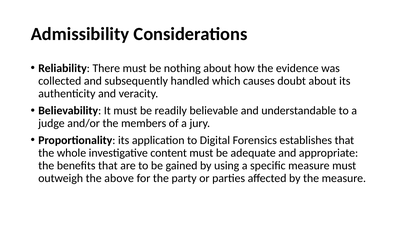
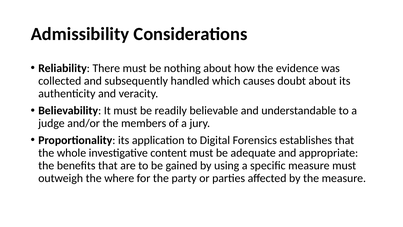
above: above -> where
